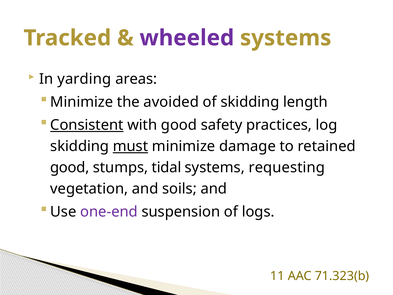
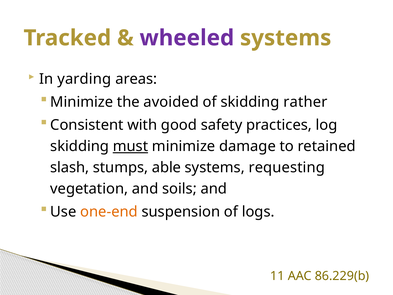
length: length -> rather
Consistent underline: present -> none
good at (70, 167): good -> slash
tidal: tidal -> able
one-end colour: purple -> orange
71.323(b: 71.323(b -> 86.229(b
